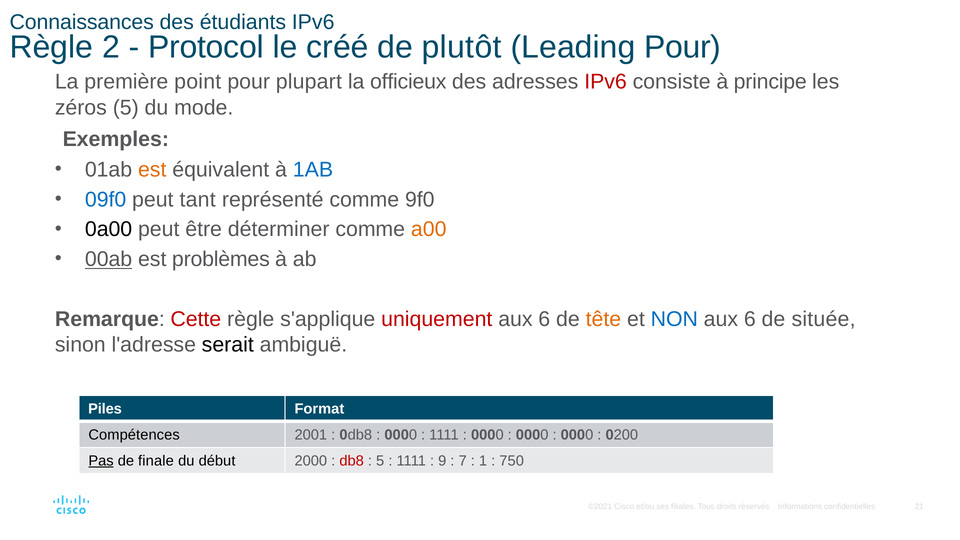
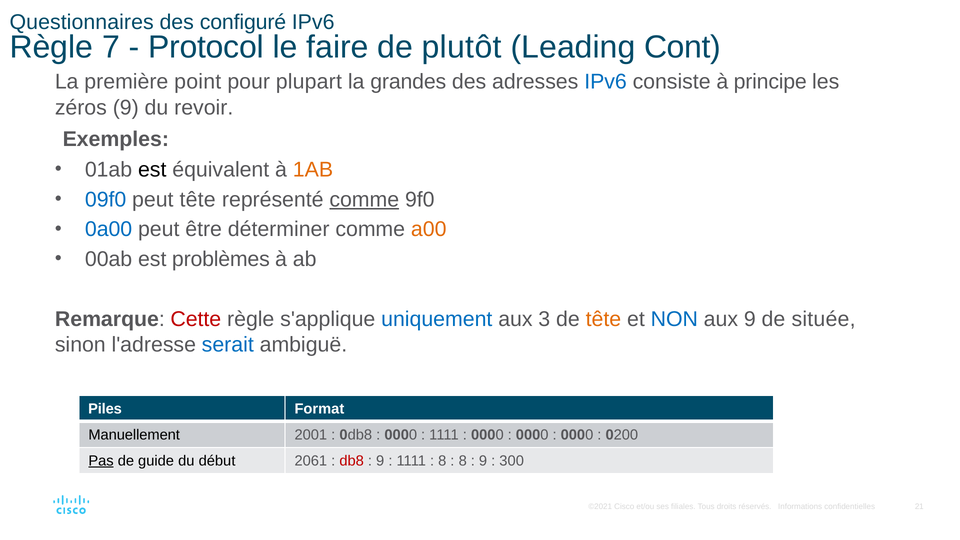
Connaissances: Connaissances -> Questionnaires
étudiants: étudiants -> configuré
2: 2 -> 7
créé: créé -> faire
Leading Pour: Pour -> Cont
officieux: officieux -> grandes
IPv6 at (606, 82) colour: red -> blue
zéros 5: 5 -> 9
mode: mode -> revoir
est at (152, 170) colour: orange -> black
1AB colour: blue -> orange
peut tant: tant -> tête
comme at (364, 200) underline: none -> present
0a00 colour: black -> blue
00ab underline: present -> none
uniquement colour: red -> blue
6 at (544, 319): 6 -> 3
6 at (750, 319): 6 -> 9
serait colour: black -> blue
Compétences: Compétences -> Manuellement
finale: finale -> guide
2000: 2000 -> 2061
5 at (380, 461): 5 -> 9
9 at (442, 461): 9 -> 8
7 at (463, 461): 7 -> 8
1 at (483, 461): 1 -> 9
750: 750 -> 300
